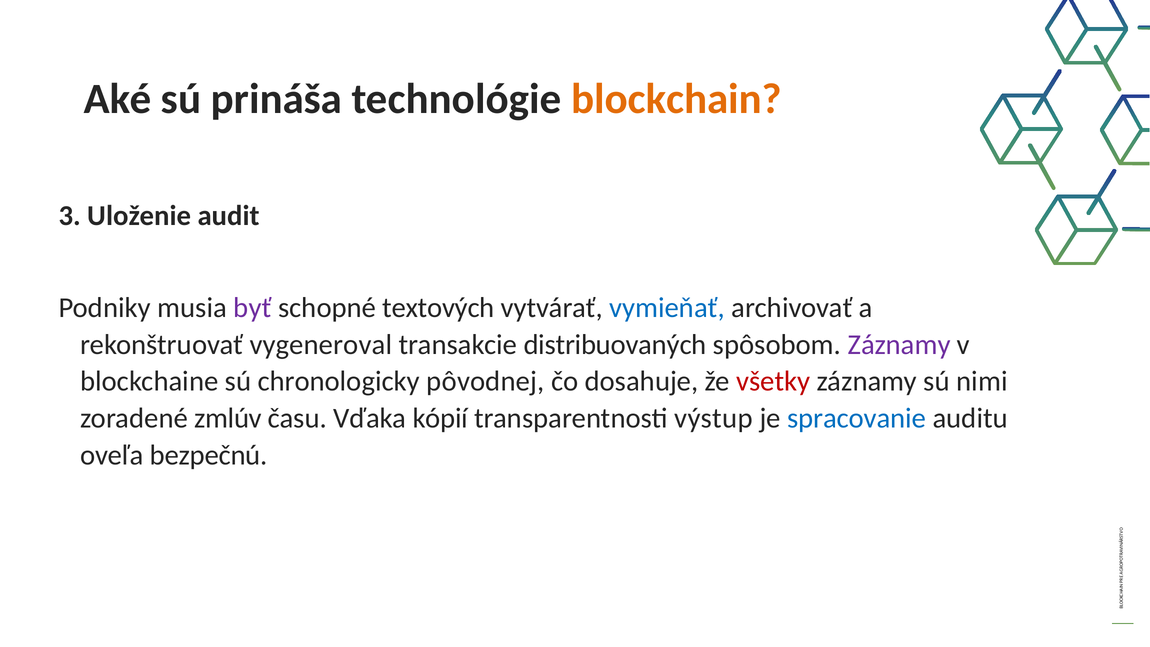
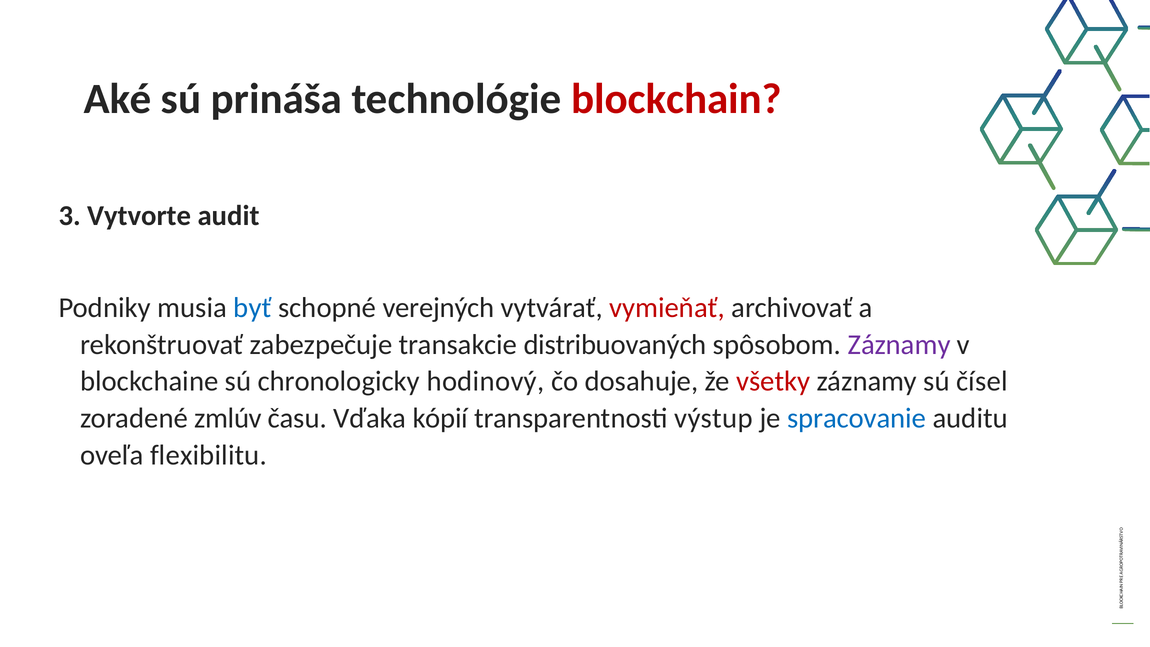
blockchain colour: orange -> red
Uloženie: Uloženie -> Vytvorte
byť colour: purple -> blue
textových: textových -> verejných
vymieňať colour: blue -> red
vygeneroval: vygeneroval -> zabezpečuje
pôvodnej: pôvodnej -> hodinový
nimi: nimi -> čísel
bezpečnú: bezpečnú -> flexibilitu
